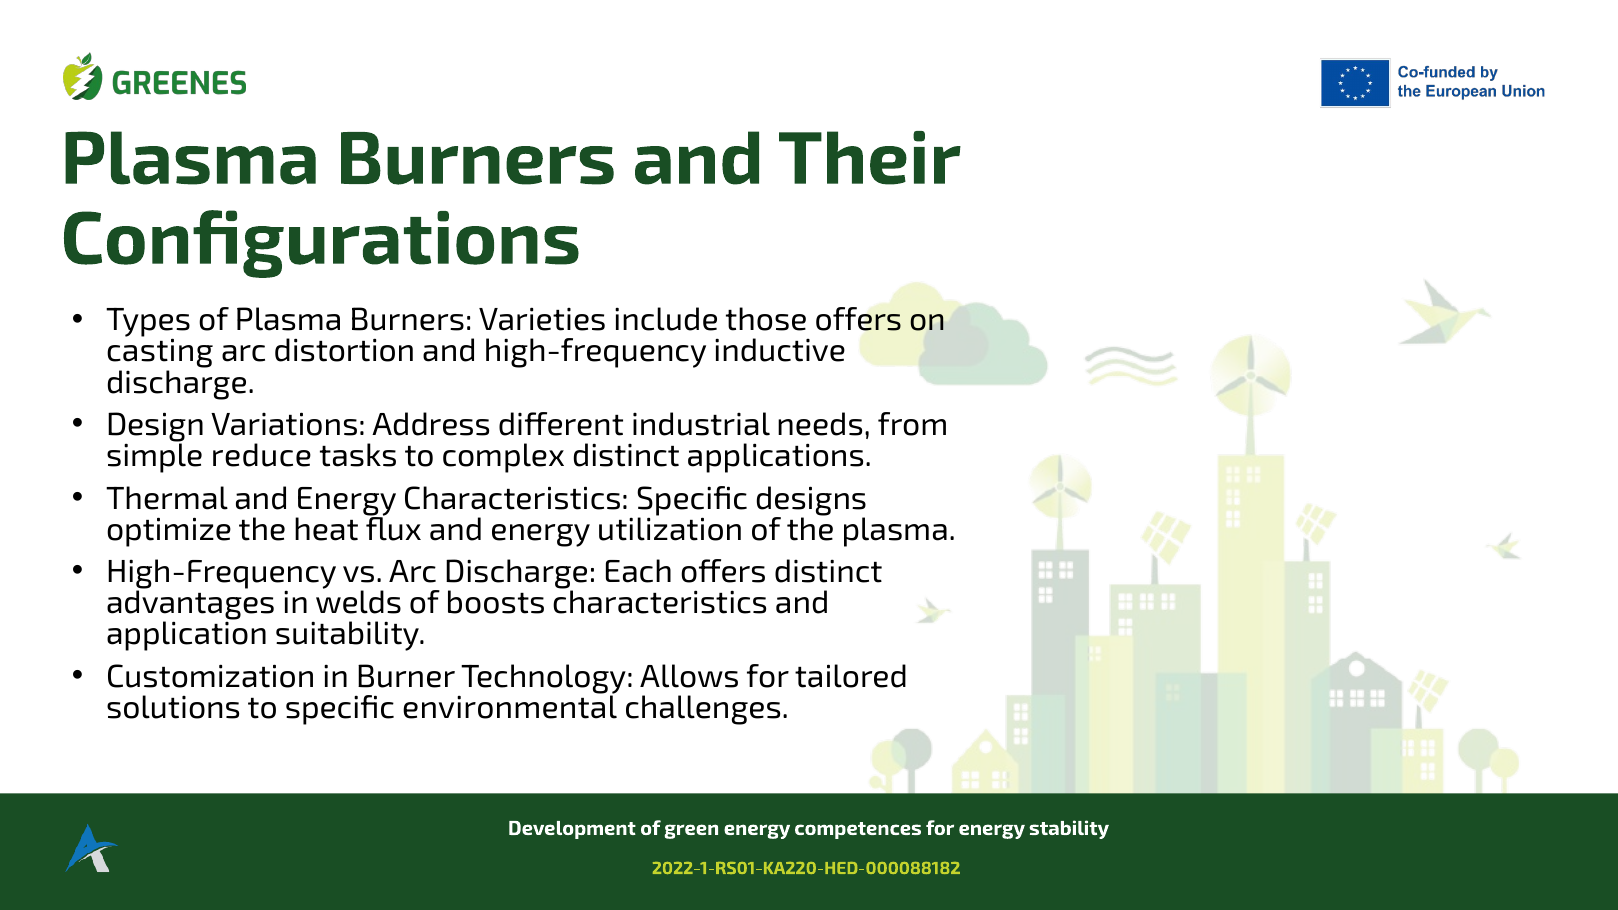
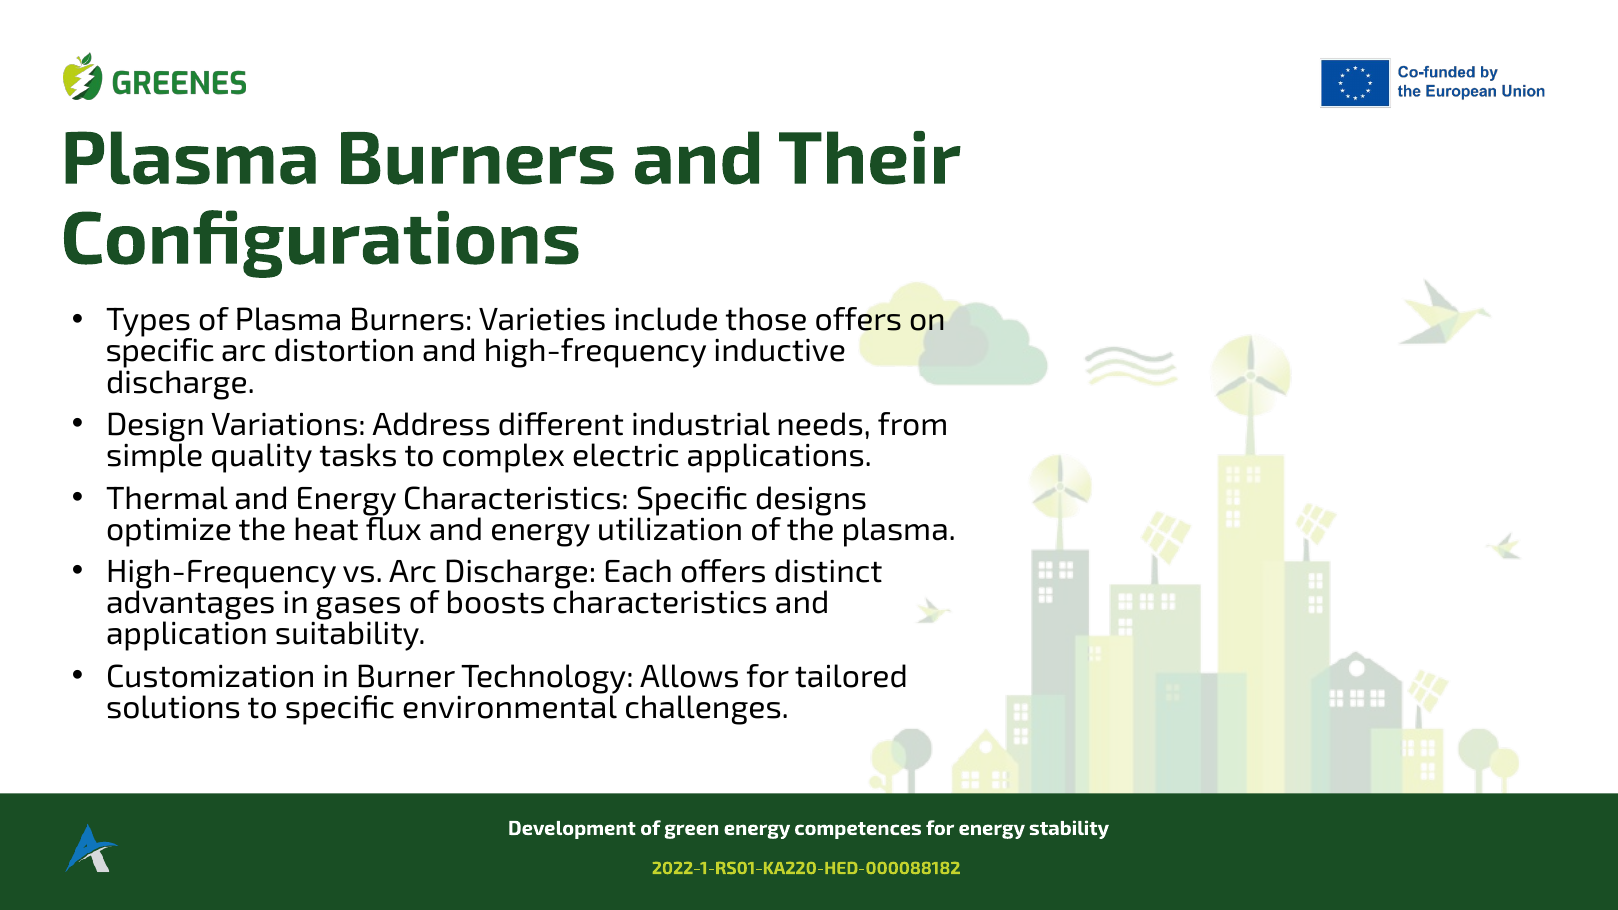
casting at (160, 351): casting -> specific
reduce: reduce -> quality
complex distinct: distinct -> electric
welds: welds -> gases
